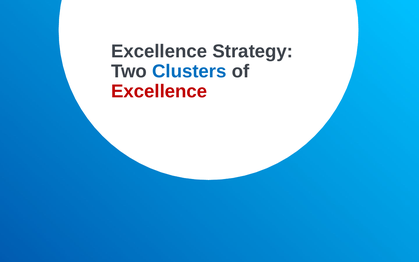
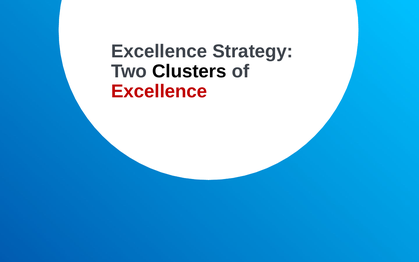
Clusters colour: blue -> black
